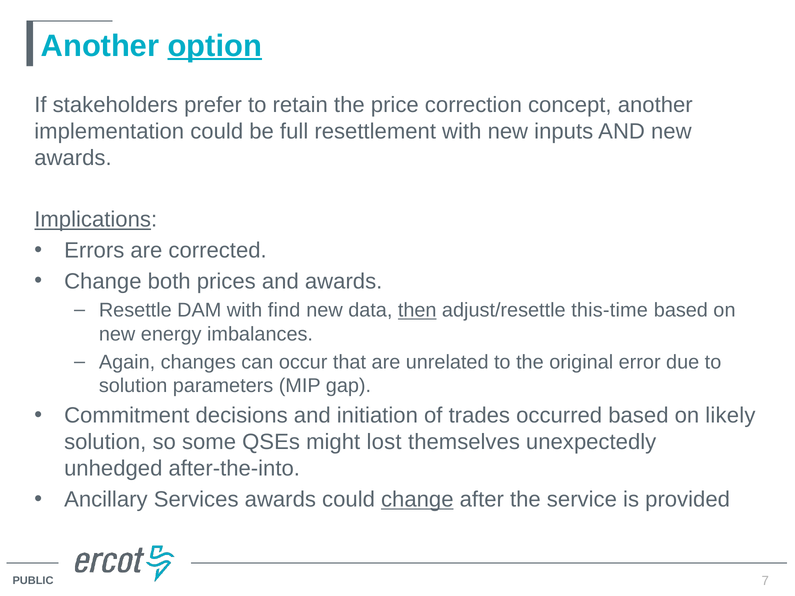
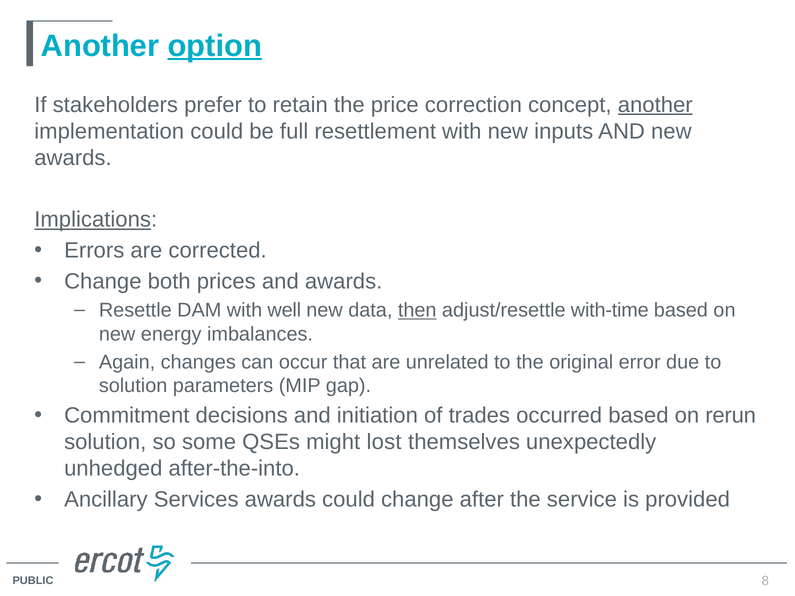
another at (655, 105) underline: none -> present
find: find -> well
this-time: this-time -> with-time
likely: likely -> rerun
change at (417, 500) underline: present -> none
7: 7 -> 8
